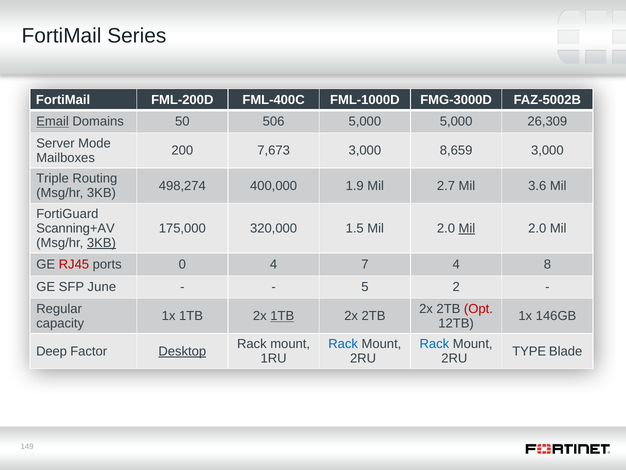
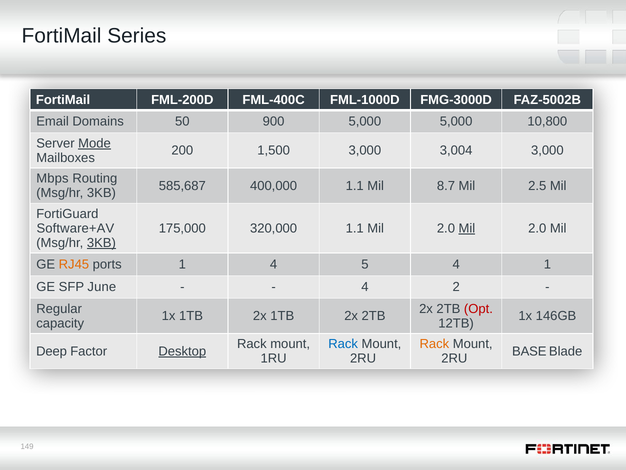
Email underline: present -> none
506: 506 -> 900
26,309: 26,309 -> 10,800
Mode underline: none -> present
7,673: 7,673 -> 1,500
8,659: 8,659 -> 3,004
Triple: Triple -> Mbps
498,274: 498,274 -> 585,687
400,000 1.9: 1.9 -> 1.1
2.7: 2.7 -> 8.7
3.6: 3.6 -> 2.5
Scanning+AV: Scanning+AV -> Software+AV
320,000 1.5: 1.5 -> 1.1
RJ45 colour: red -> orange
ports 0: 0 -> 1
7: 7 -> 5
4 8: 8 -> 1
5 at (365, 287): 5 -> 4
1TB at (282, 316) underline: present -> none
Rack at (434, 344) colour: blue -> orange
TYPE: TYPE -> BASE
